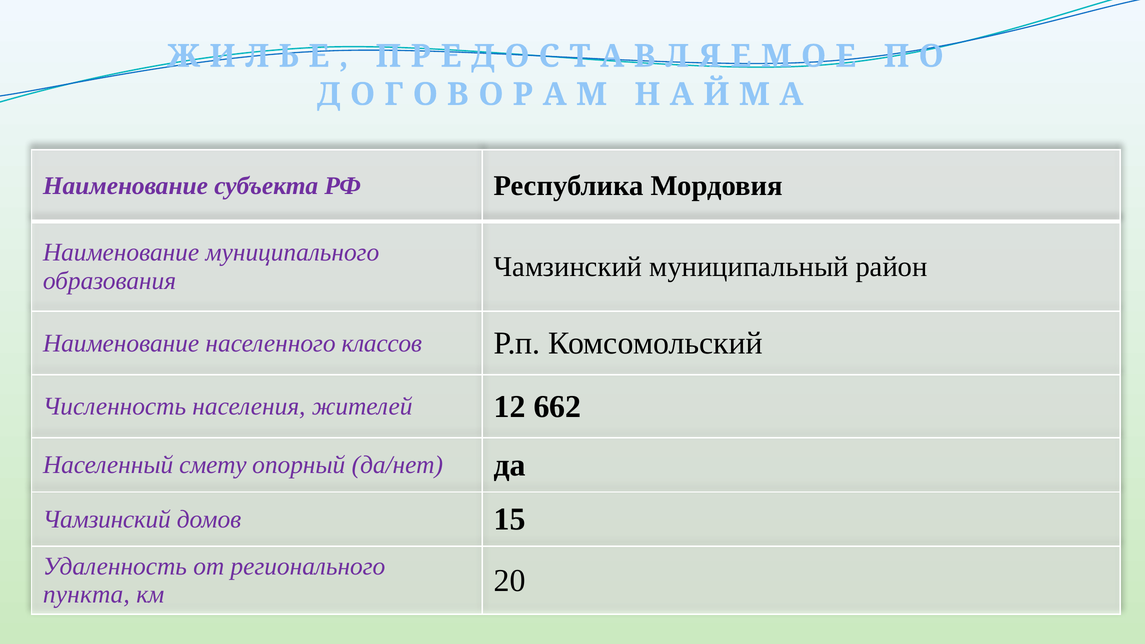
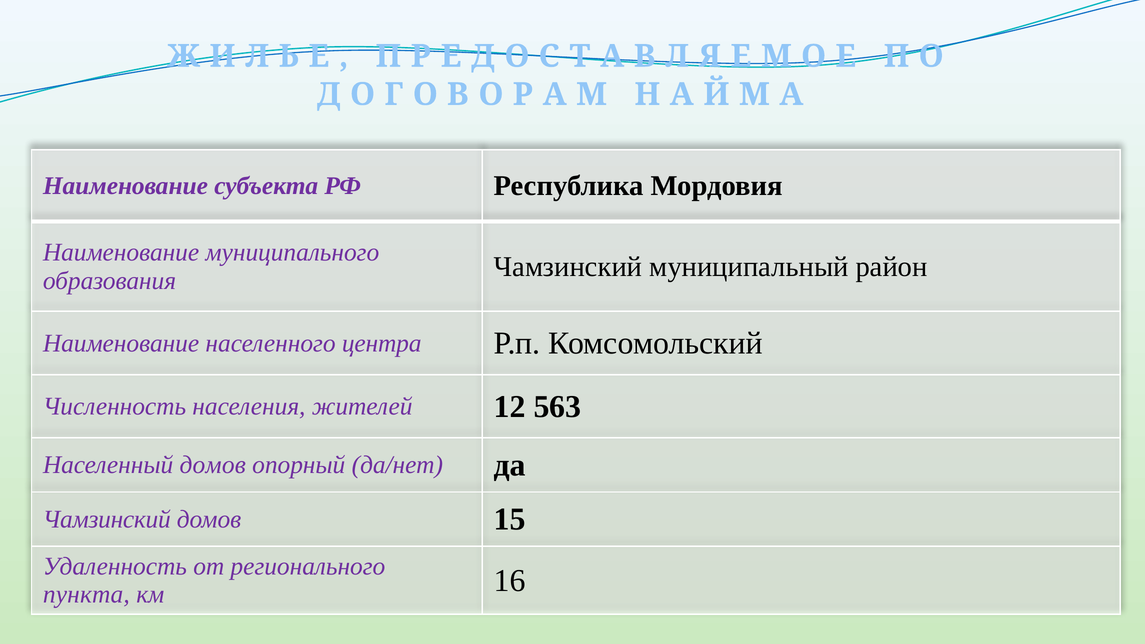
классов: классов -> центра
662: 662 -> 563
Населенный смету: смету -> домов
20: 20 -> 16
